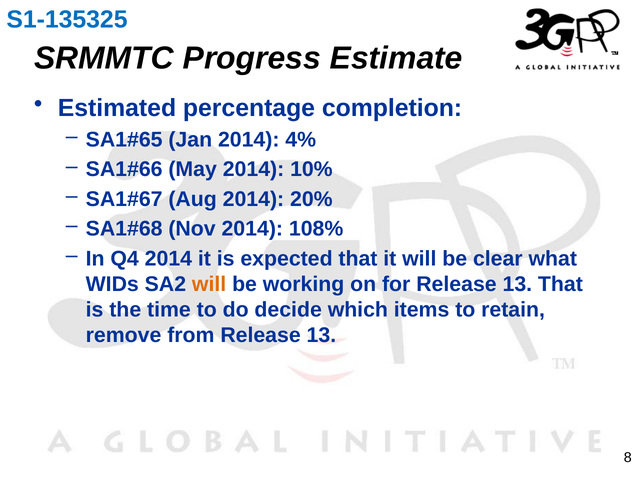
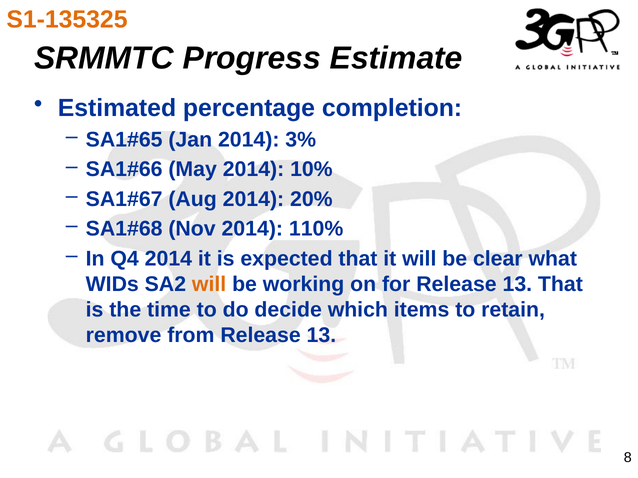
S1-135325 colour: blue -> orange
4%: 4% -> 3%
108%: 108% -> 110%
